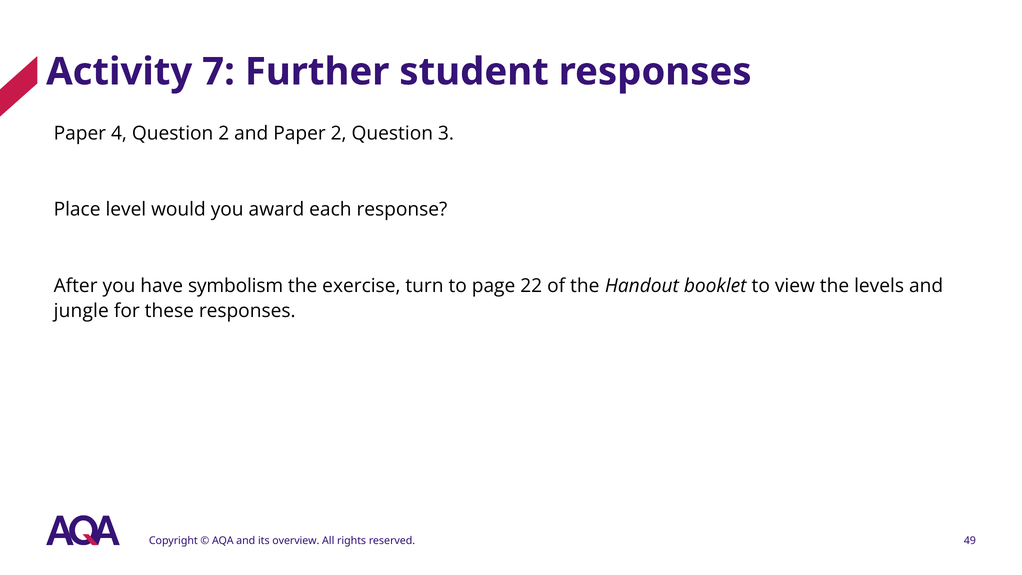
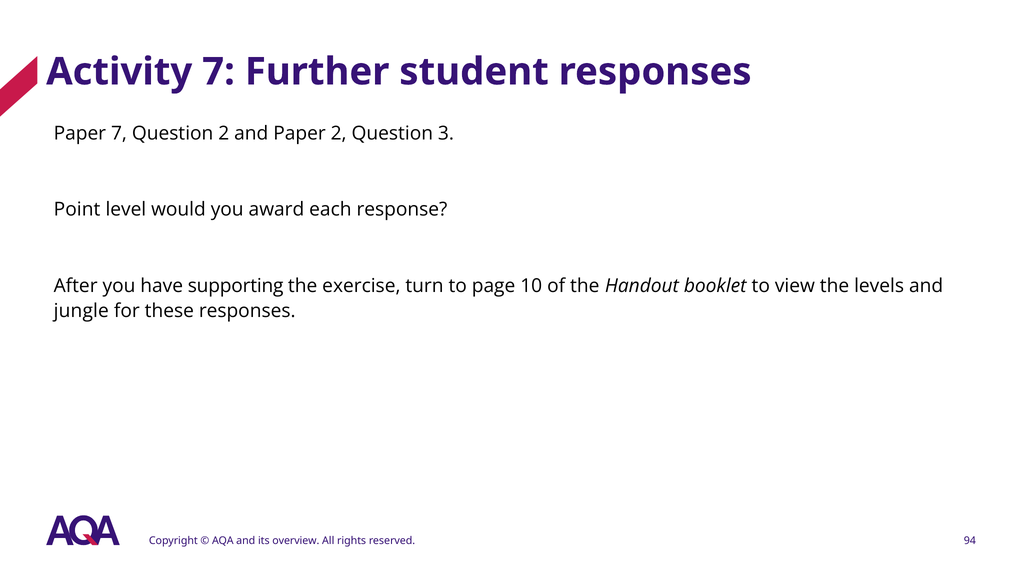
Paper 4: 4 -> 7
Place: Place -> Point
symbolism: symbolism -> supporting
22: 22 -> 10
49: 49 -> 94
